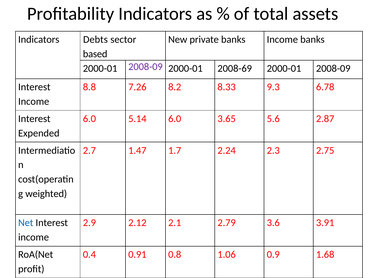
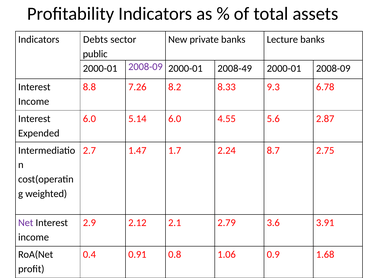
banks Income: Income -> Lecture
based: based -> public
2008-69: 2008-69 -> 2008-49
3.65: 3.65 -> 4.55
2.3: 2.3 -> 8.7
Net colour: blue -> purple
